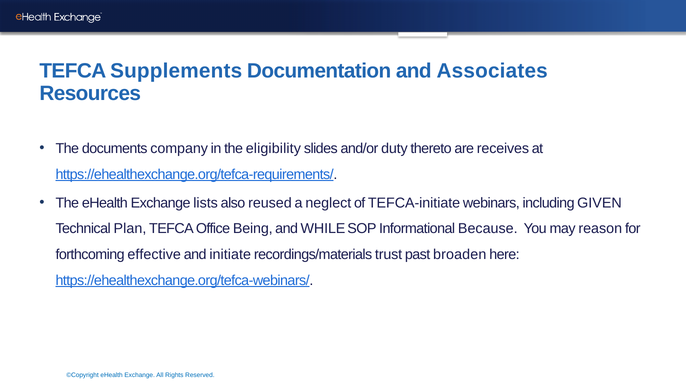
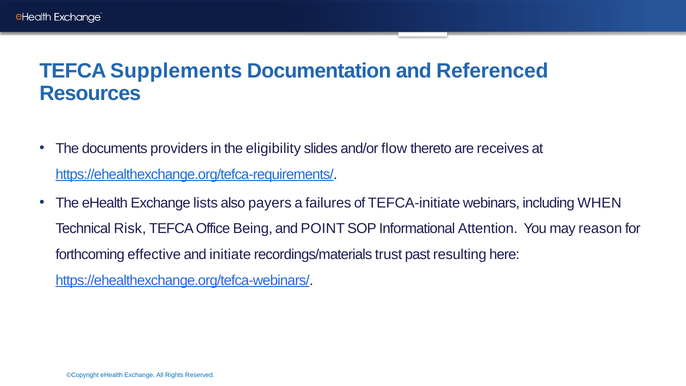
Associates: Associates -> Referenced
company: company -> providers
duty: duty -> flow
reused: reused -> payers
neglect: neglect -> failures
GIVEN: GIVEN -> WHEN
Plan: Plan -> Risk
WHILE: WHILE -> POINT
Because: Because -> Attention
broaden: broaden -> resulting
